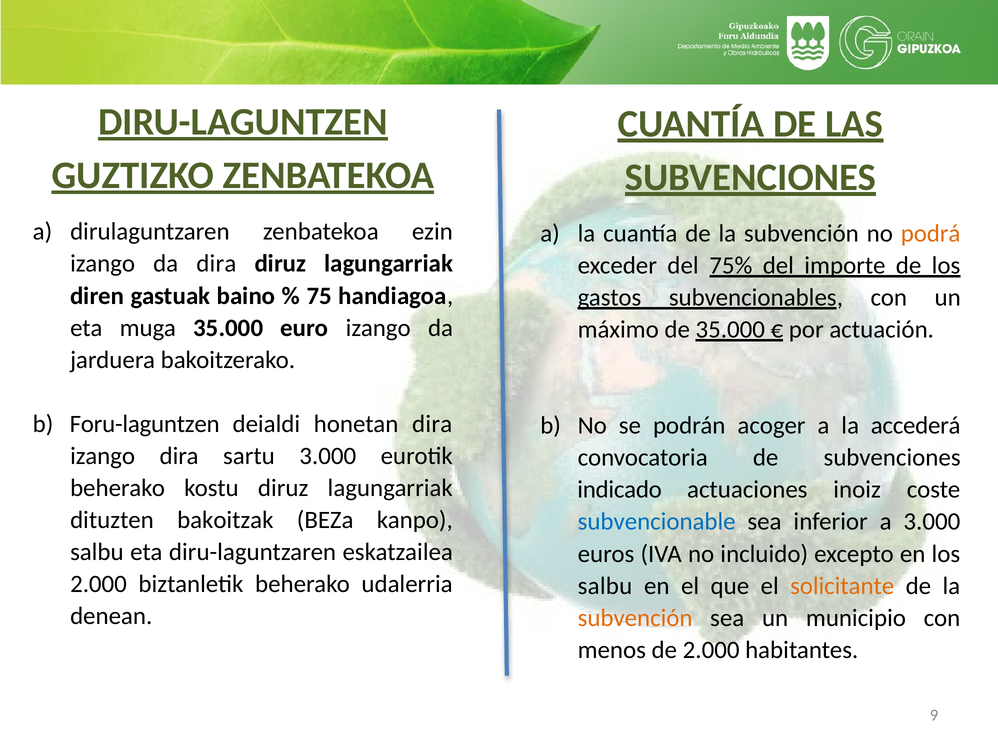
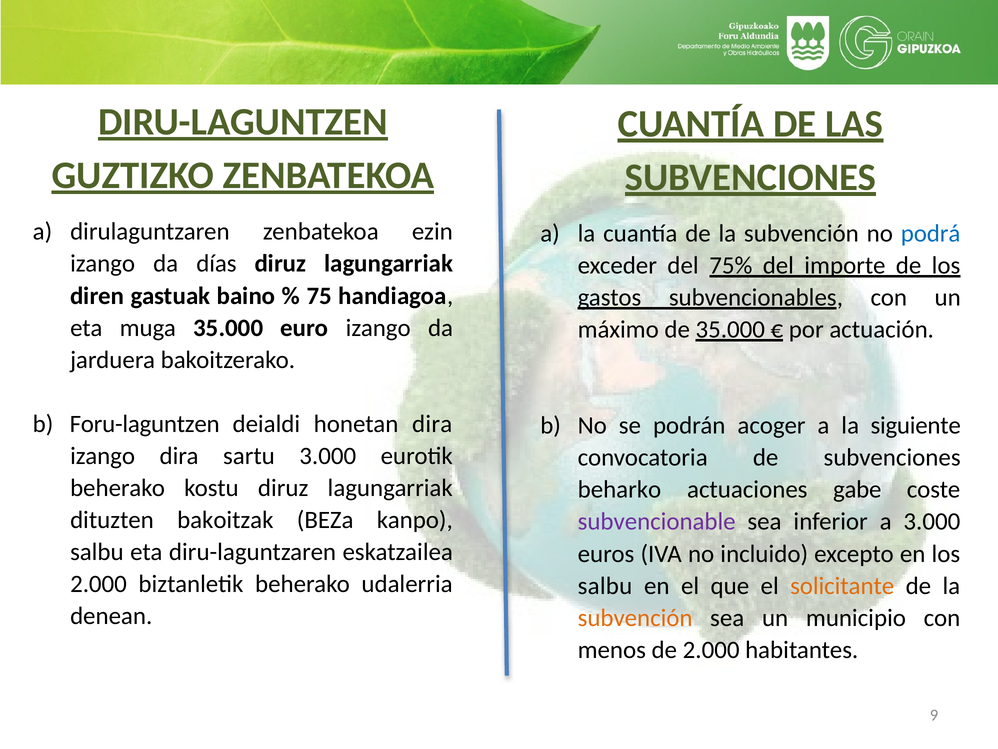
podrá colour: orange -> blue
da dira: dira -> días
accederá: accederá -> siguiente
indicado: indicado -> beharko
inoiz: inoiz -> gabe
subvencionable colour: blue -> purple
